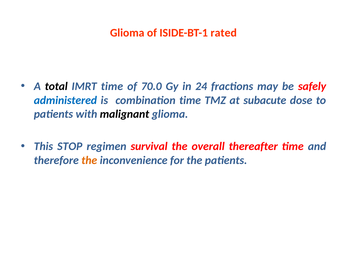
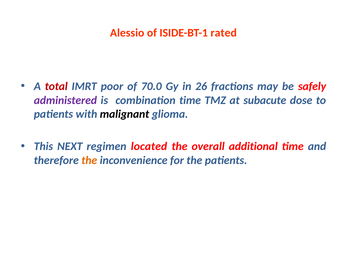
Glioma at (127, 33): Glioma -> Alessio
total colour: black -> red
IMRT time: time -> poor
24: 24 -> 26
administered colour: blue -> purple
STOP: STOP -> NEXT
survival: survival -> located
thereafter: thereafter -> additional
